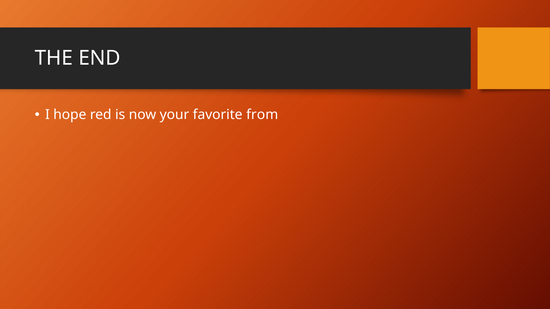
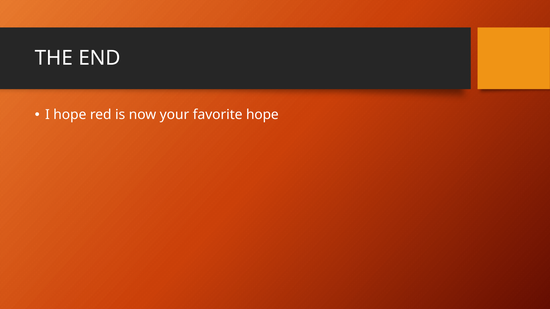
favorite from: from -> hope
